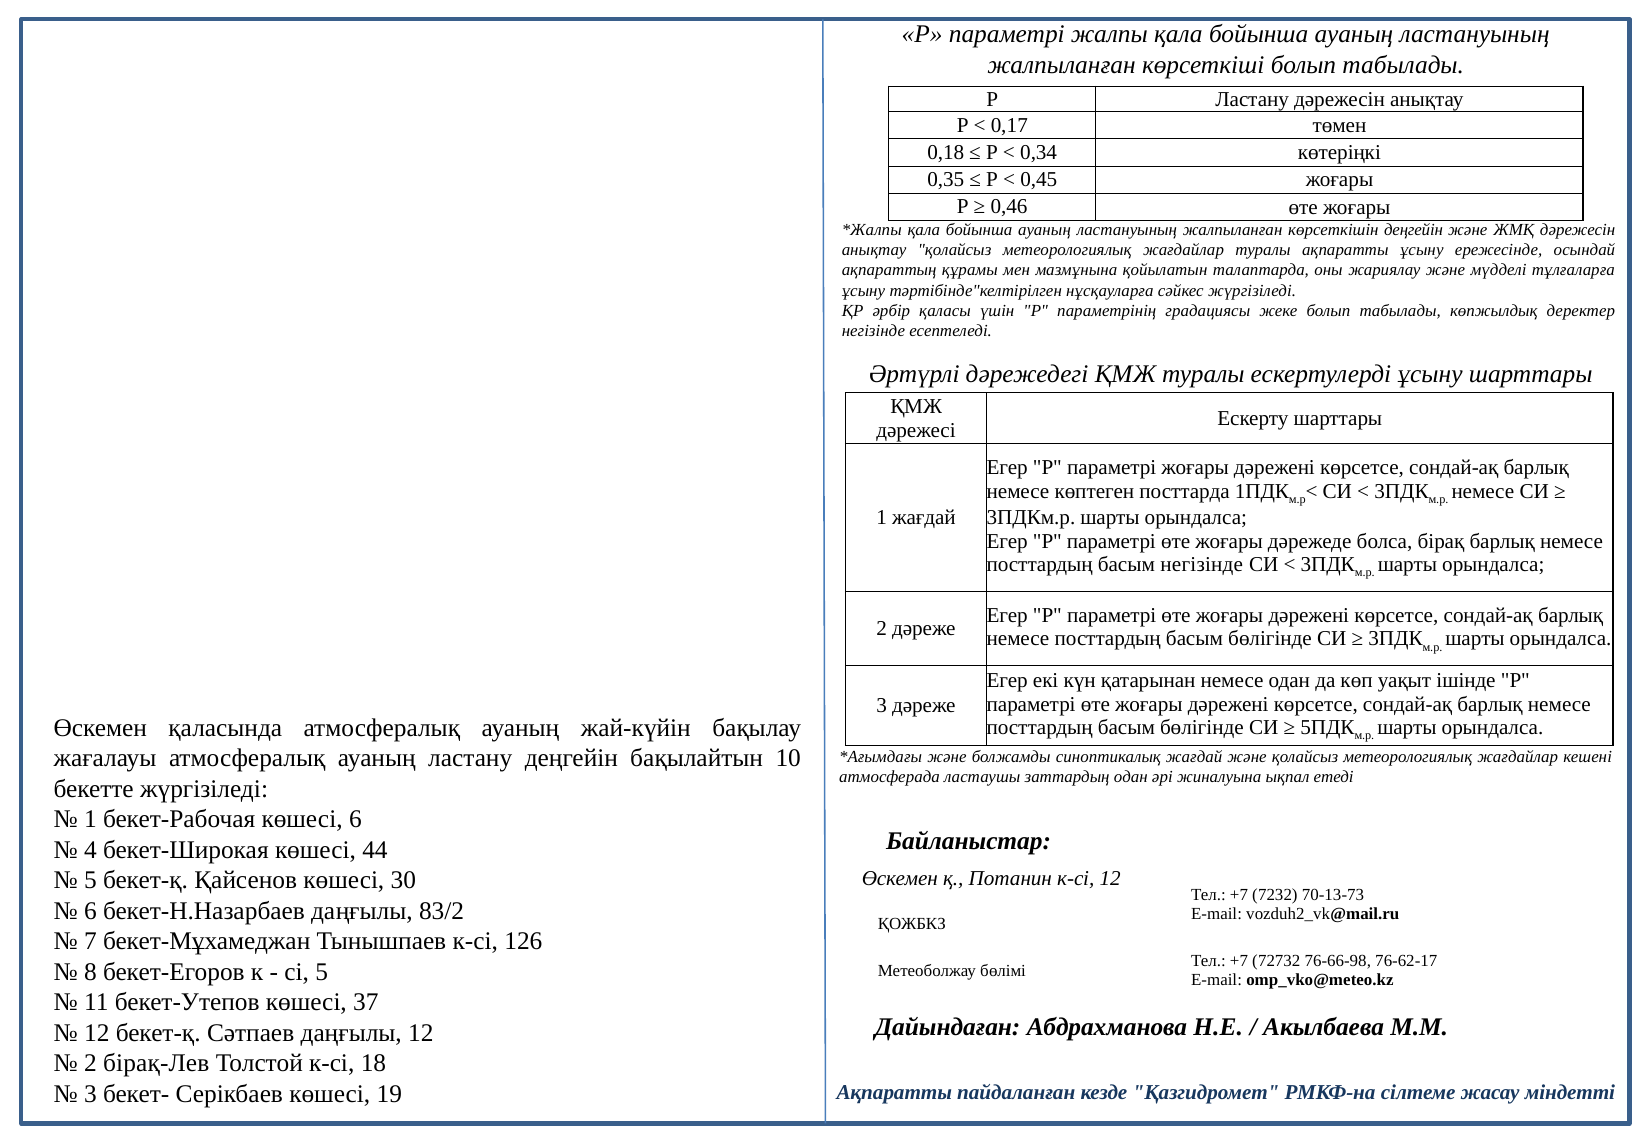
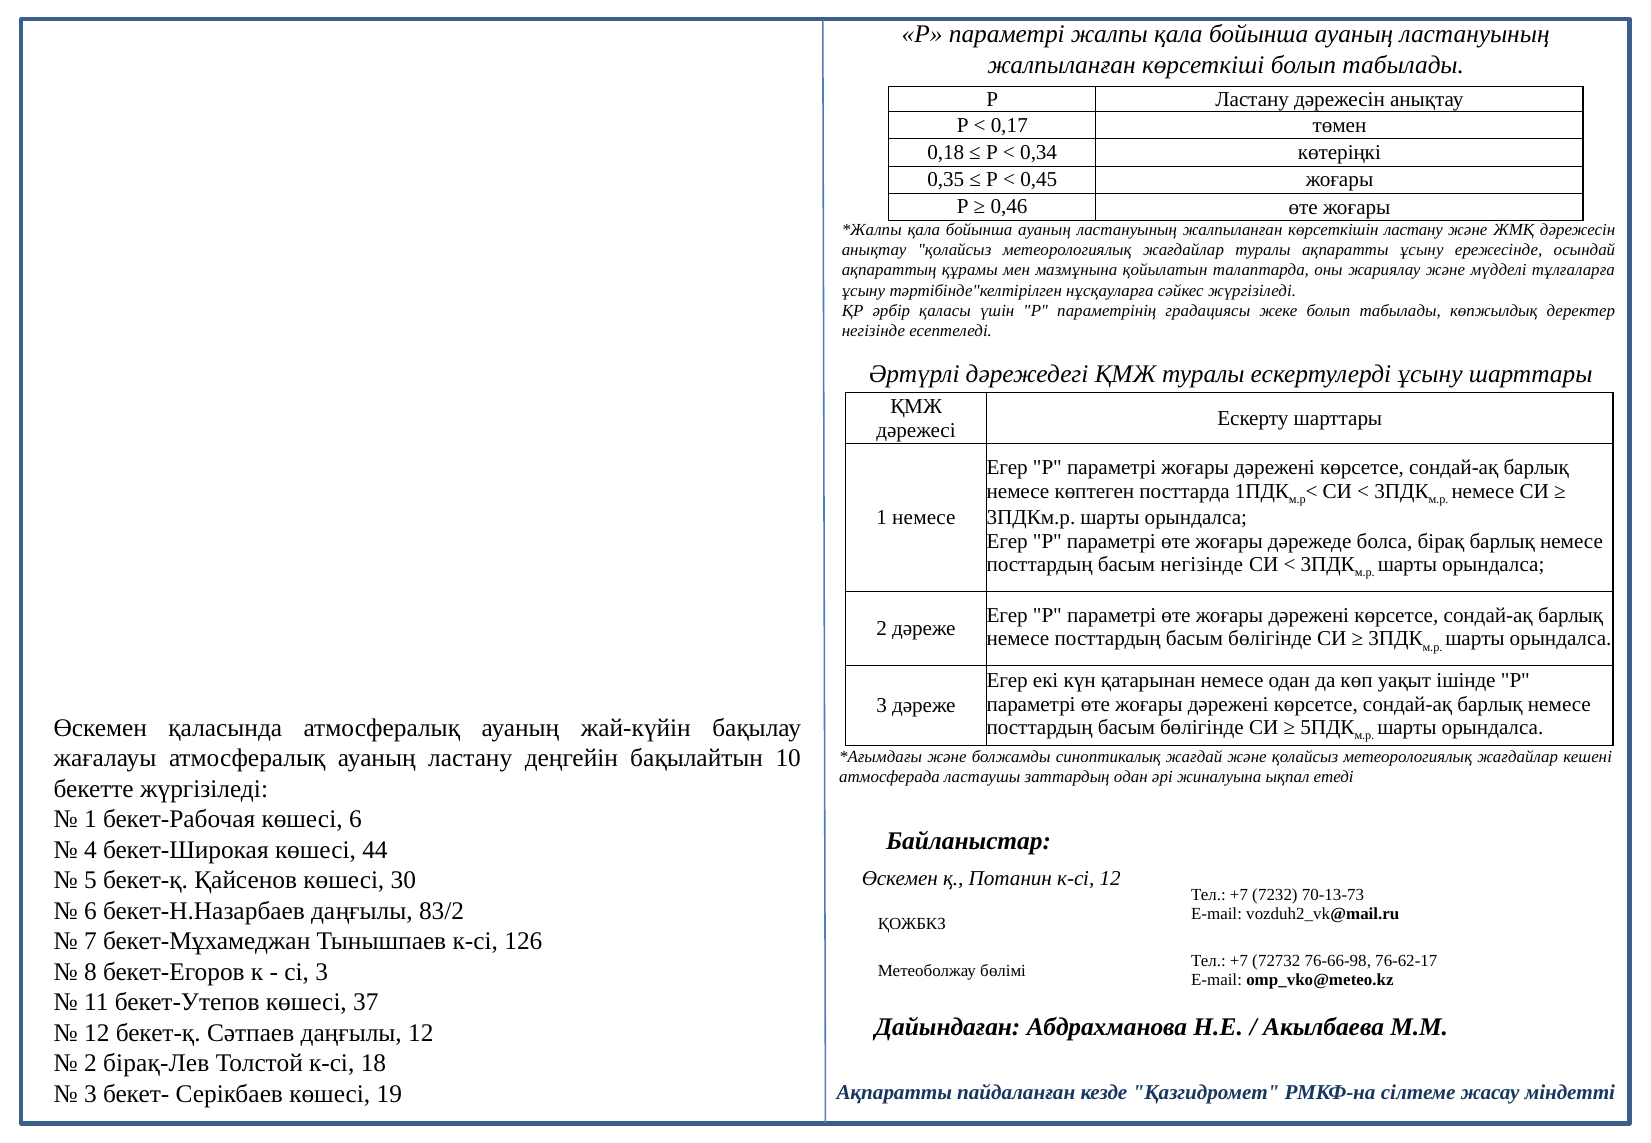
көрсеткішін деңгейін: деңгейін -> ластану
1 жағдай: жағдай -> немесе
сі 5: 5 -> 3
